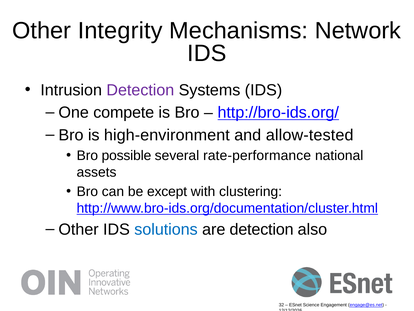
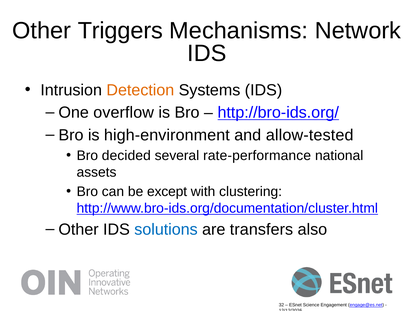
Integrity: Integrity -> Triggers
Detection at (140, 90) colour: purple -> orange
compete: compete -> overflow
possible: possible -> decided
are detection: detection -> transfers
